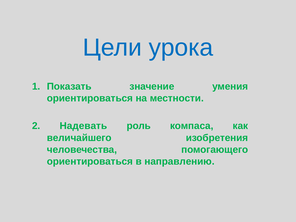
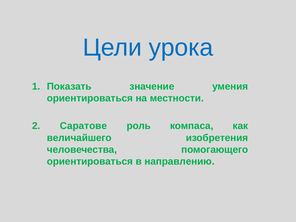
Надевать: Надевать -> Саратове
